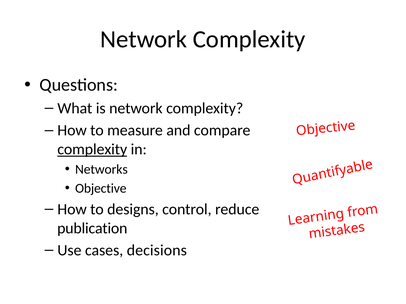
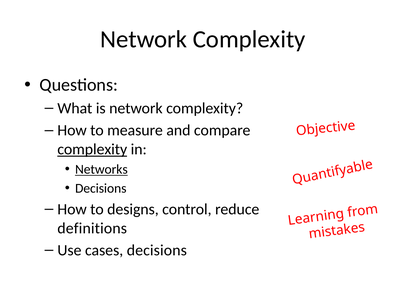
Networks underline: none -> present
Objective at (101, 189): Objective -> Decisions
publication: publication -> definitions
